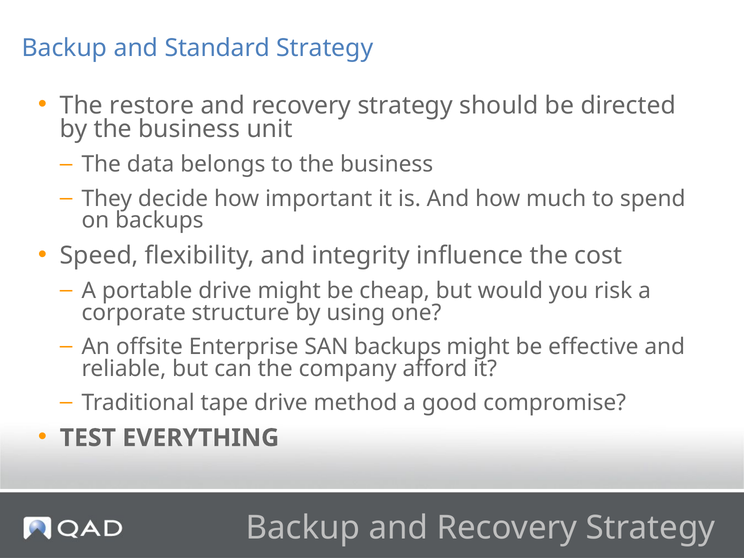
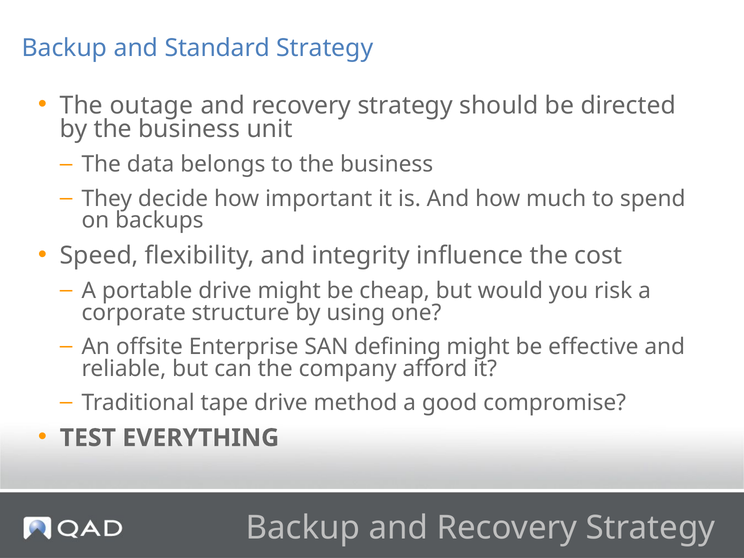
restore: restore -> outage
SAN backups: backups -> defining
